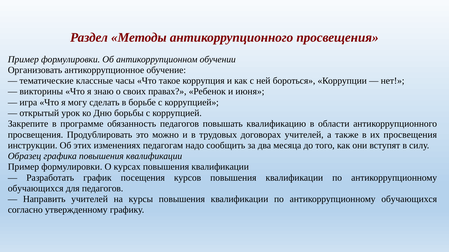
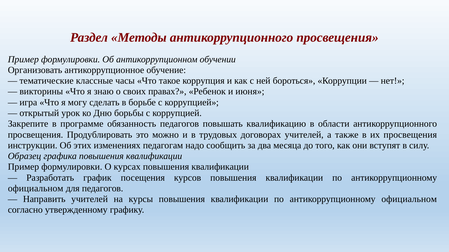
обучающихся at (36, 189): обучающихся -> официальном
обучающихся at (409, 200): обучающихся -> официальном
